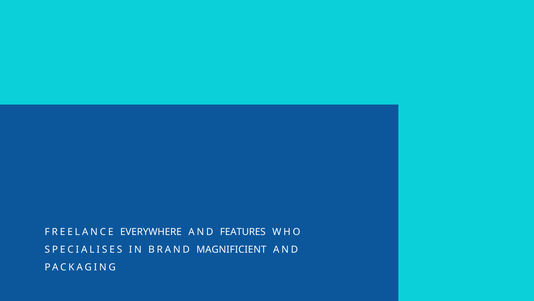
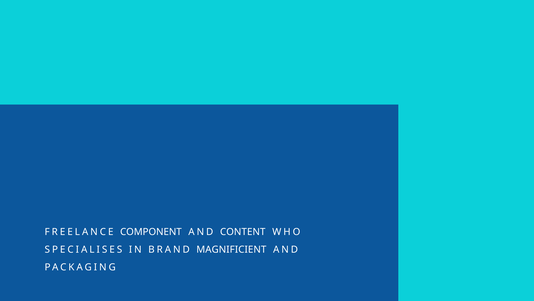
EVERYWHERE: EVERYWHERE -> COMPONENT
FEATURES: FEATURES -> CONTENT
